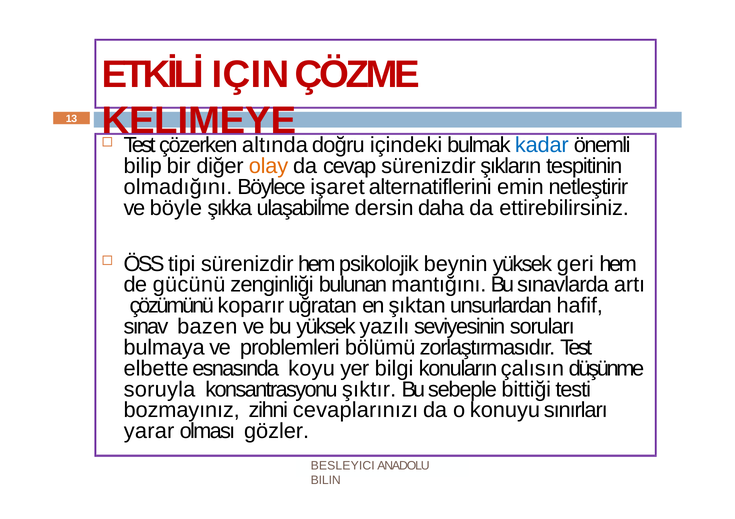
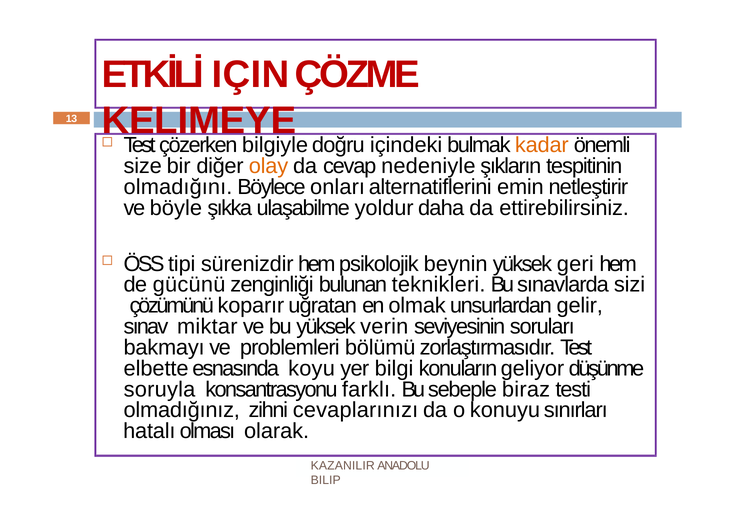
altında: altında -> bilgiyle
kadar colour: blue -> orange
bilip: bilip -> size
cevap sürenizdir: sürenizdir -> nedeniyle
işaret: işaret -> onları
dersin: dersin -> yoldur
mantığını: mantığını -> teknikleri
artı: artı -> sizi
şıktan: şıktan -> olmak
hafif: hafif -> gelir
bazen: bazen -> miktar
yazılı: yazılı -> verin
bulmaya: bulmaya -> bakmayı
çalısın: çalısın -> geliyor
şıktır: şıktır -> farklı
bittiği: bittiği -> biraz
bozmayınız: bozmayınız -> olmadığınız
yarar: yarar -> hatalı
gözler: gözler -> olarak
BESLEYICI: BESLEYICI -> KAZANILIR
BILIN: BILIN -> BILIP
